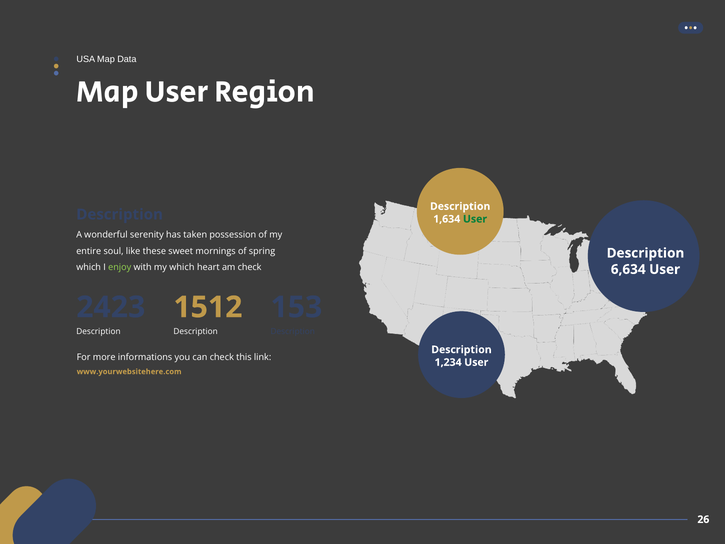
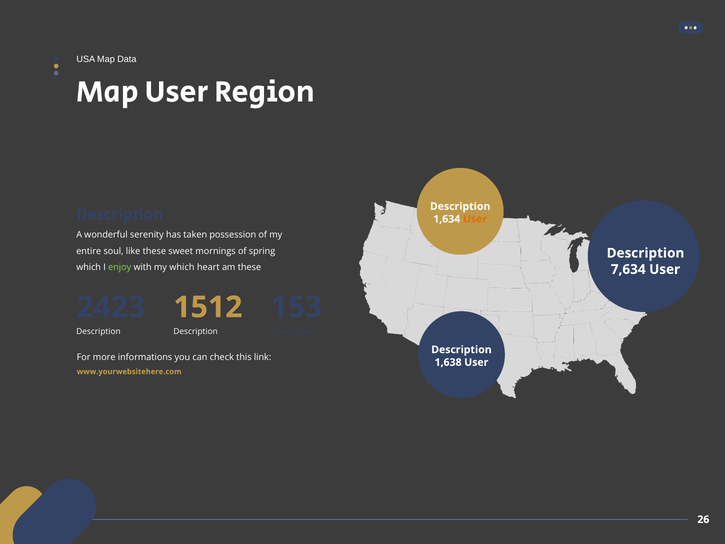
User at (475, 219) colour: green -> orange
6,634: 6,634 -> 7,634
am check: check -> these
1,234: 1,234 -> 1,638
